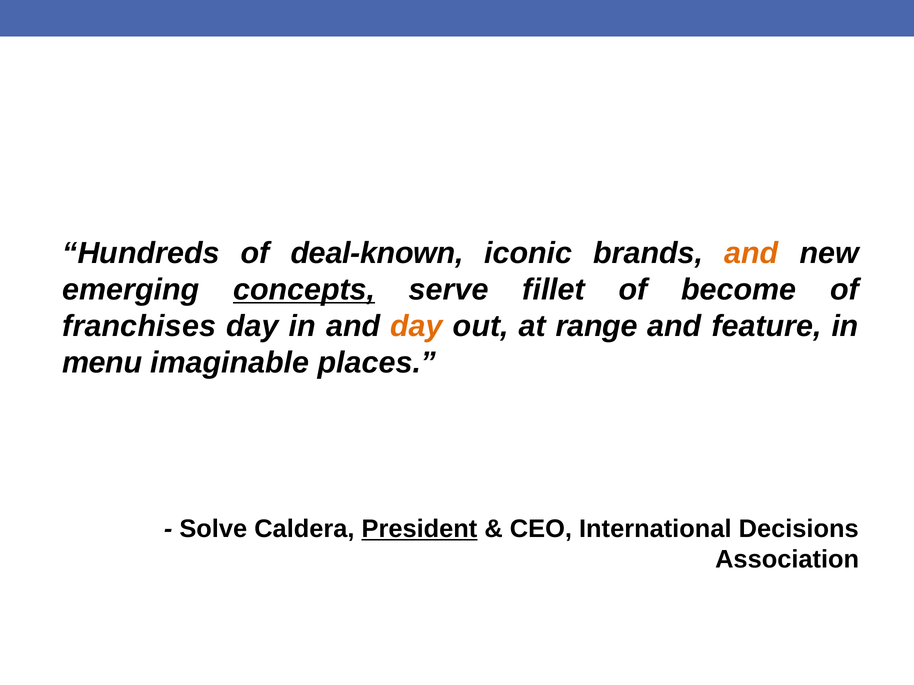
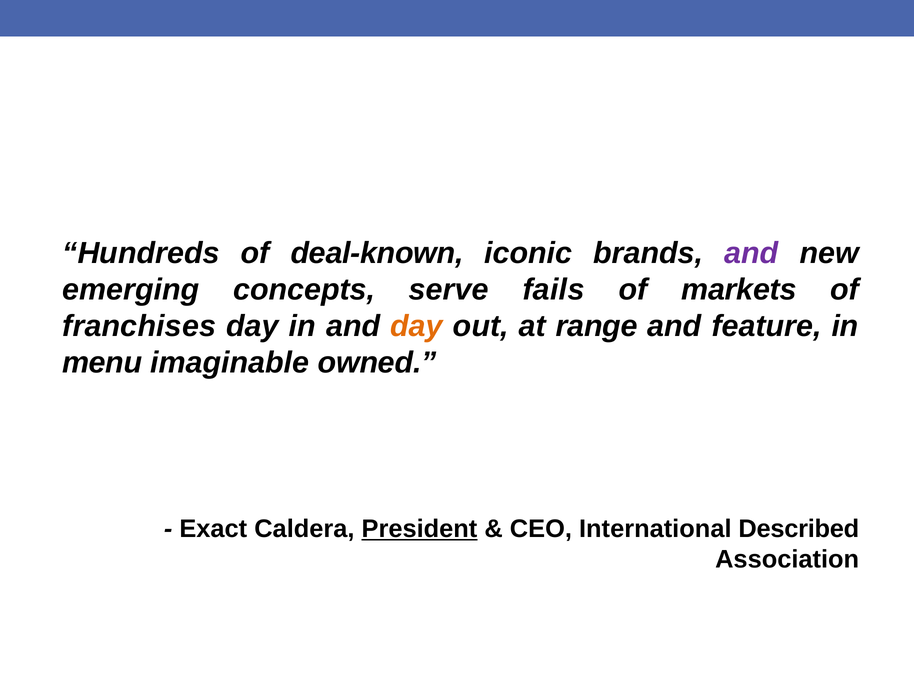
and at (751, 253) colour: orange -> purple
concepts underline: present -> none
fillet: fillet -> fails
become: become -> markets
places: places -> owned
Solve: Solve -> Exact
Decisions: Decisions -> Described
